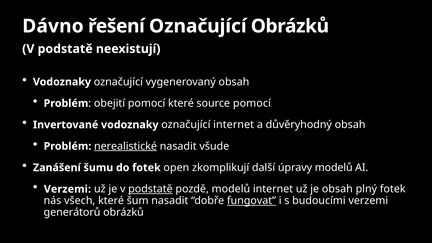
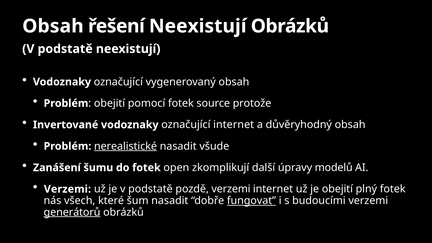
Dávno at (53, 26): Dávno -> Obsah
řešení Označující: Označující -> Neexistují
pomocí které: které -> fotek
source pomocí: pomocí -> protože
podstatě at (150, 189) underline: present -> none
pozdě modelů: modelů -> verzemi
je obsah: obsah -> obejití
generátorů underline: none -> present
